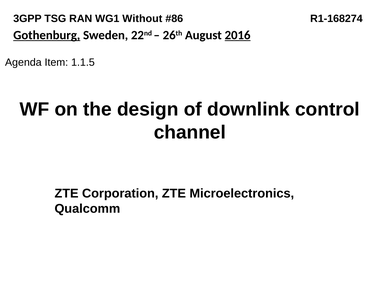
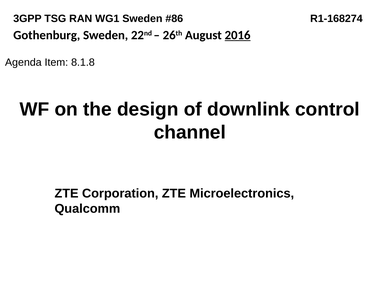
WG1 Without: Without -> Sweden
Gothenburg underline: present -> none
1.1.5: 1.1.5 -> 8.1.8
